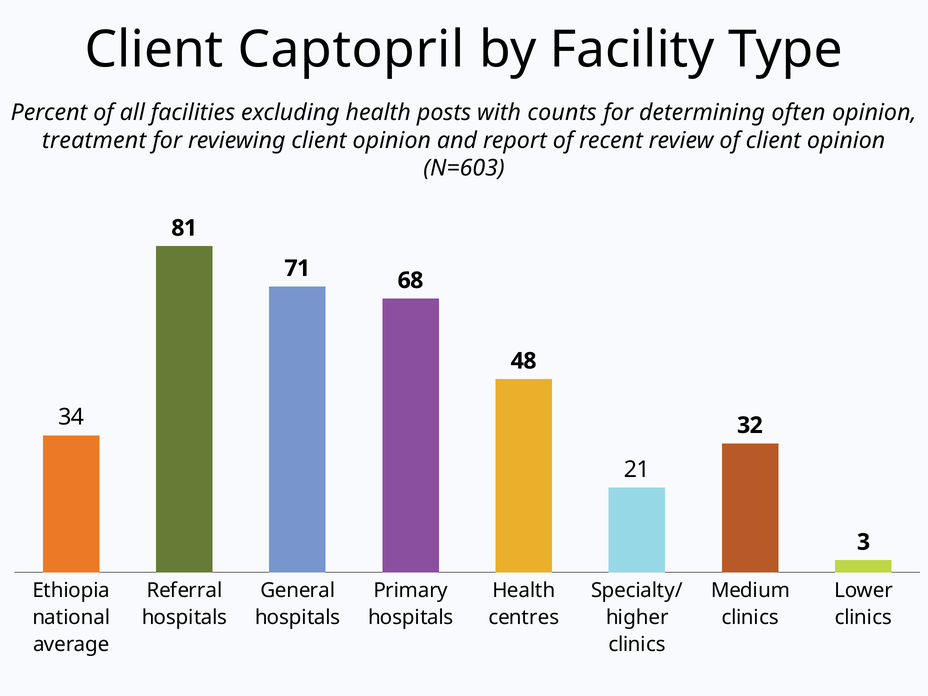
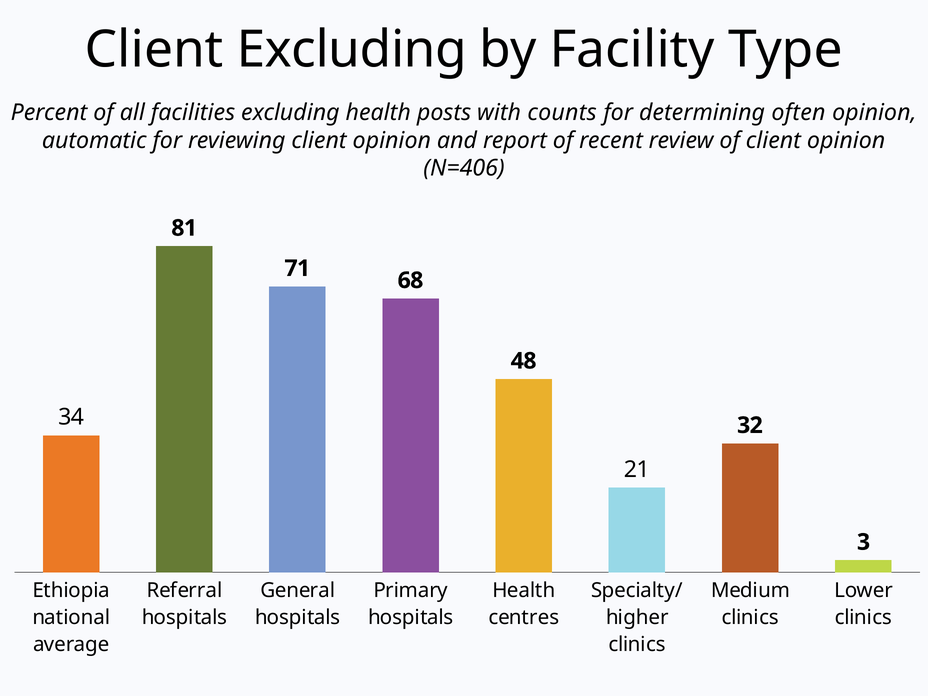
Client Captopril: Captopril -> Excluding
treatment: treatment -> automatic
N=603: N=603 -> N=406
